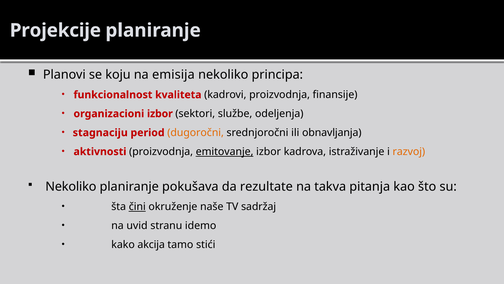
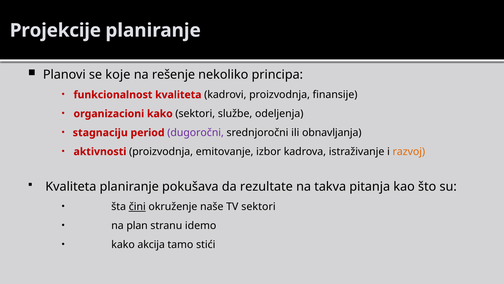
koju: koju -> koje
emisija: emisija -> rešenje
organizacioni izbor: izbor -> kako
dugoročni colour: orange -> purple
emitovanje underline: present -> none
Nekoliko at (71, 186): Nekoliko -> Kvaliteta
TV sadržaj: sadržaj -> sektori
uvid: uvid -> plan
